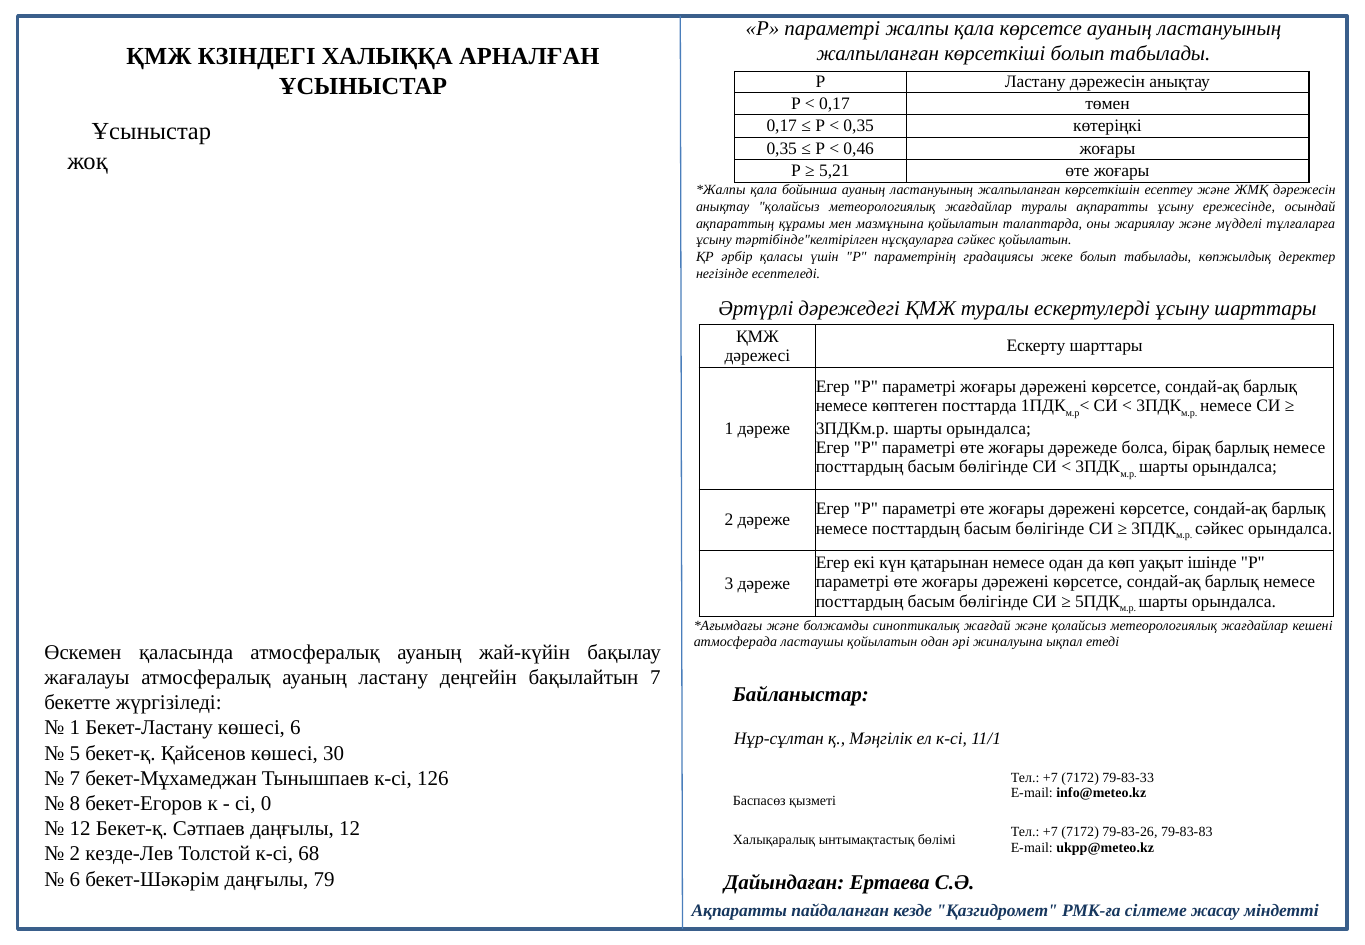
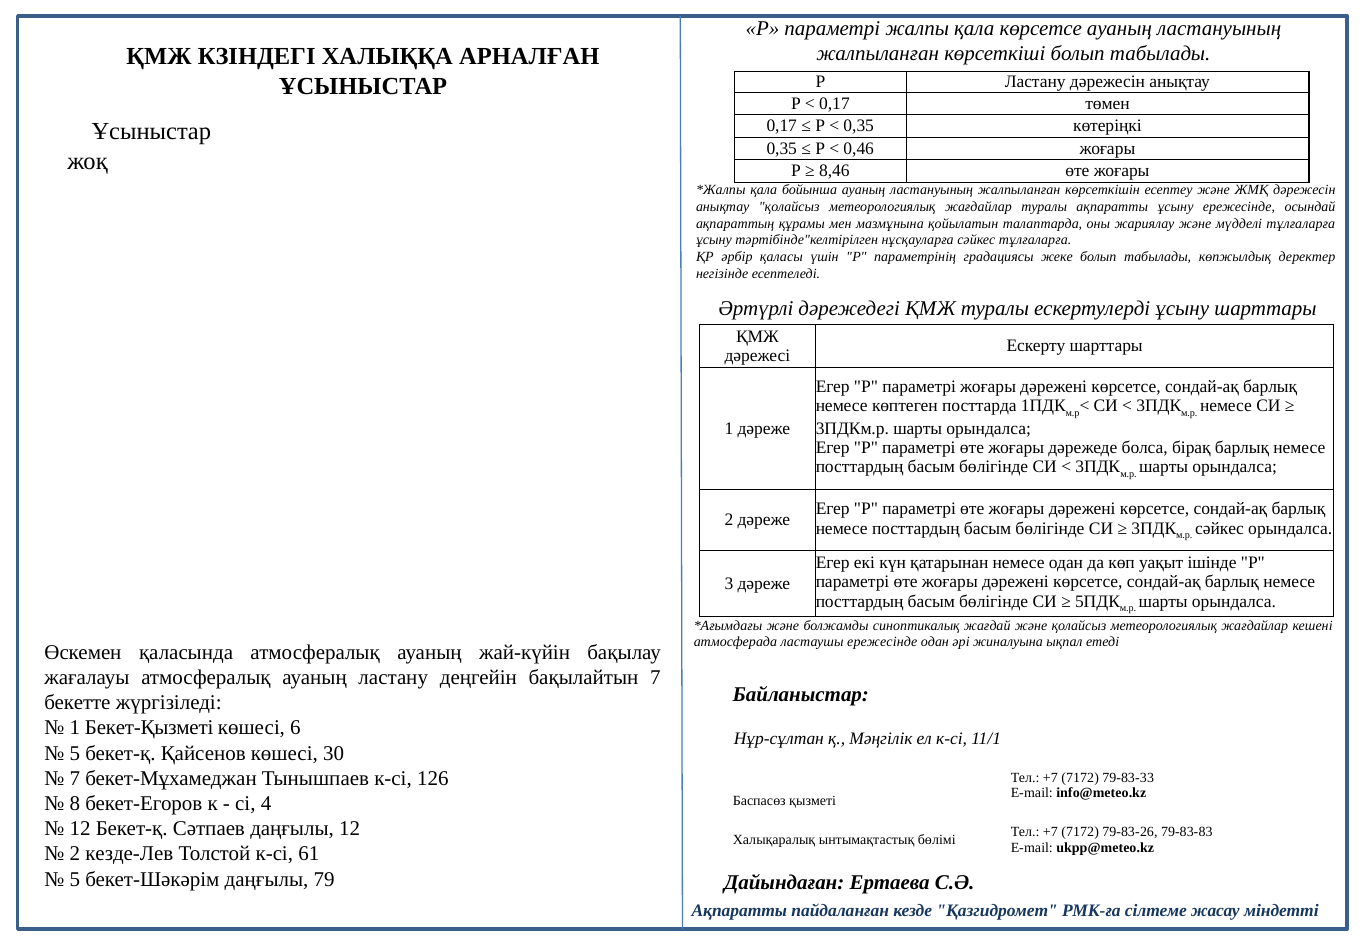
5,21: 5,21 -> 8,46
сәйкес қойылатын: қойылатын -> тұлғаларға
ластаушы қойылатын: қойылатын -> ережесінде
Бекет-Ластану: Бекет-Ластану -> Бекет-Қызметі
0: 0 -> 4
68: 68 -> 61
6 at (75, 879): 6 -> 5
